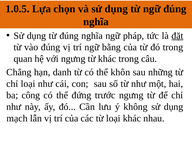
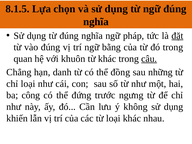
1.0.5: 1.0.5 -> 8.1.5
với ngưng: ngưng -> khuôn
câu underline: none -> present
khôn: khôn -> đồng
mạch: mạch -> khiến
